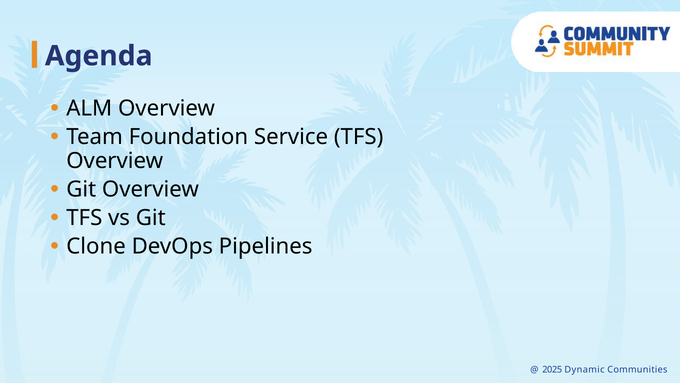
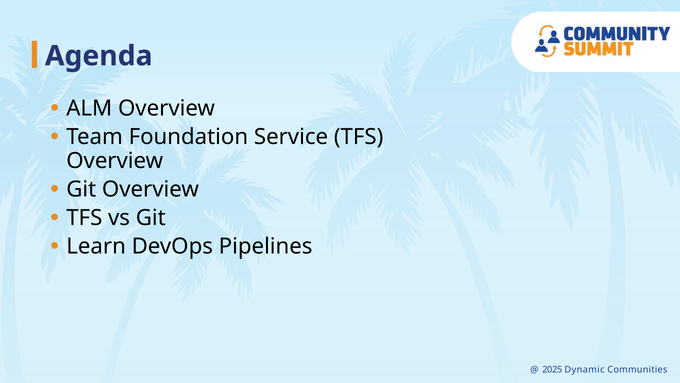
Clone: Clone -> Learn
